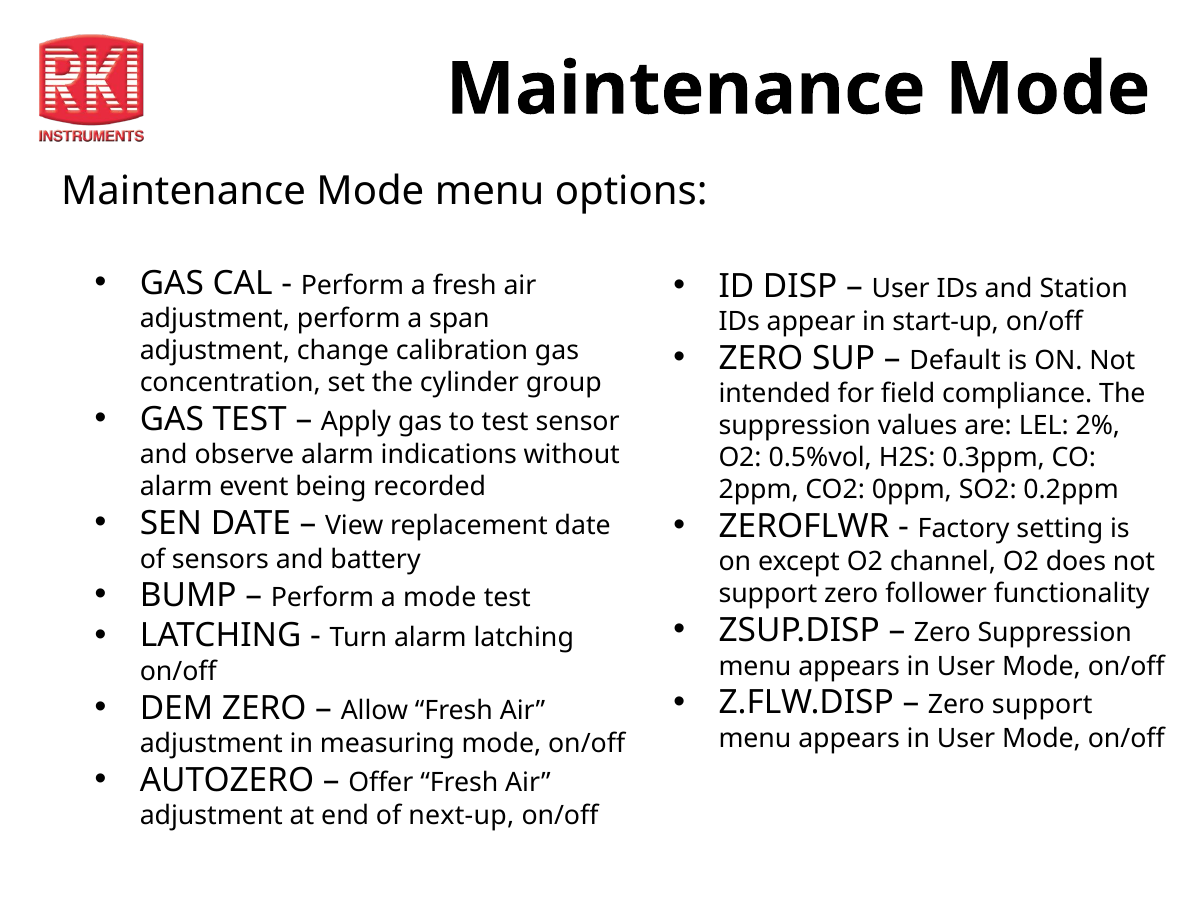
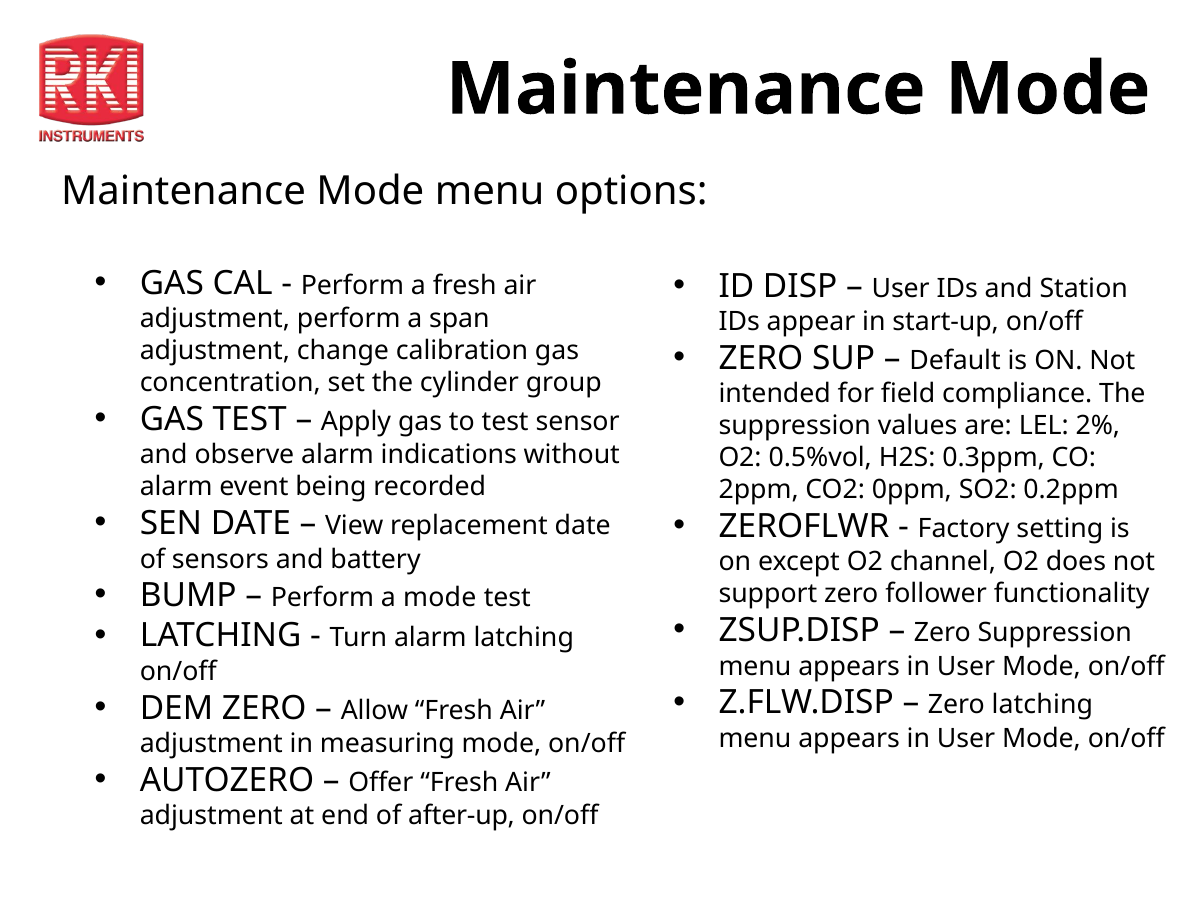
Zero support: support -> latching
next-up: next-up -> after-up
